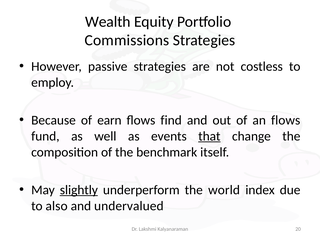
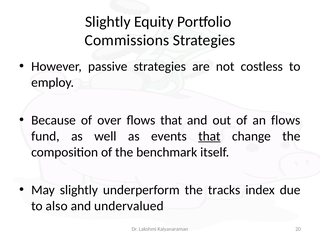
Wealth at (108, 22): Wealth -> Slightly
earn: earn -> over
flows find: find -> that
slightly at (79, 190) underline: present -> none
world: world -> tracks
